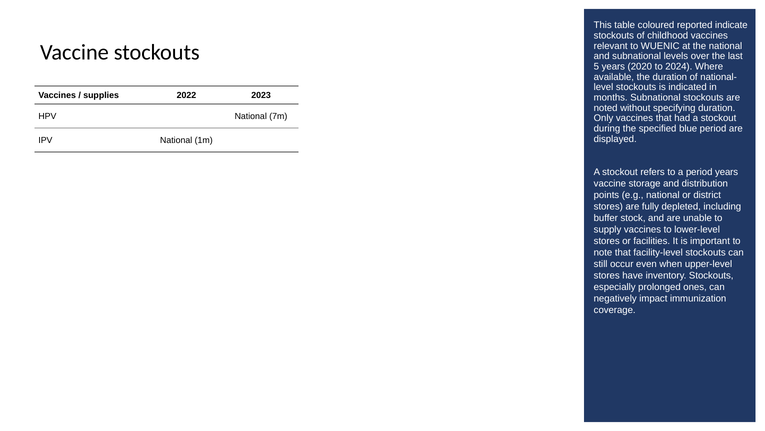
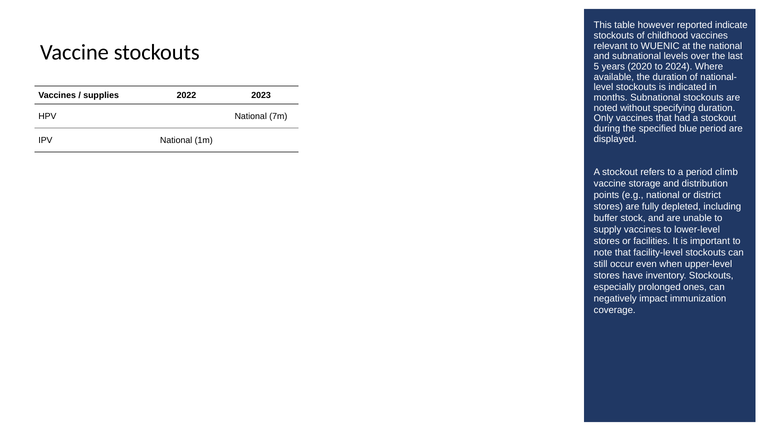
coloured: coloured -> however
period years: years -> climb
